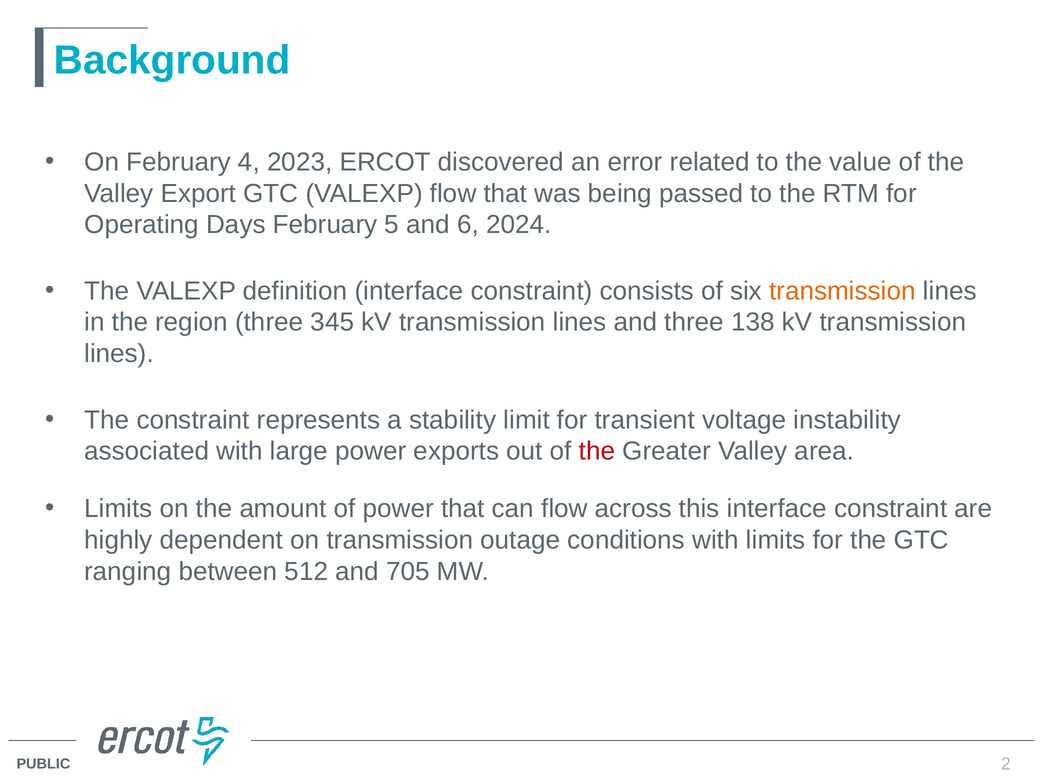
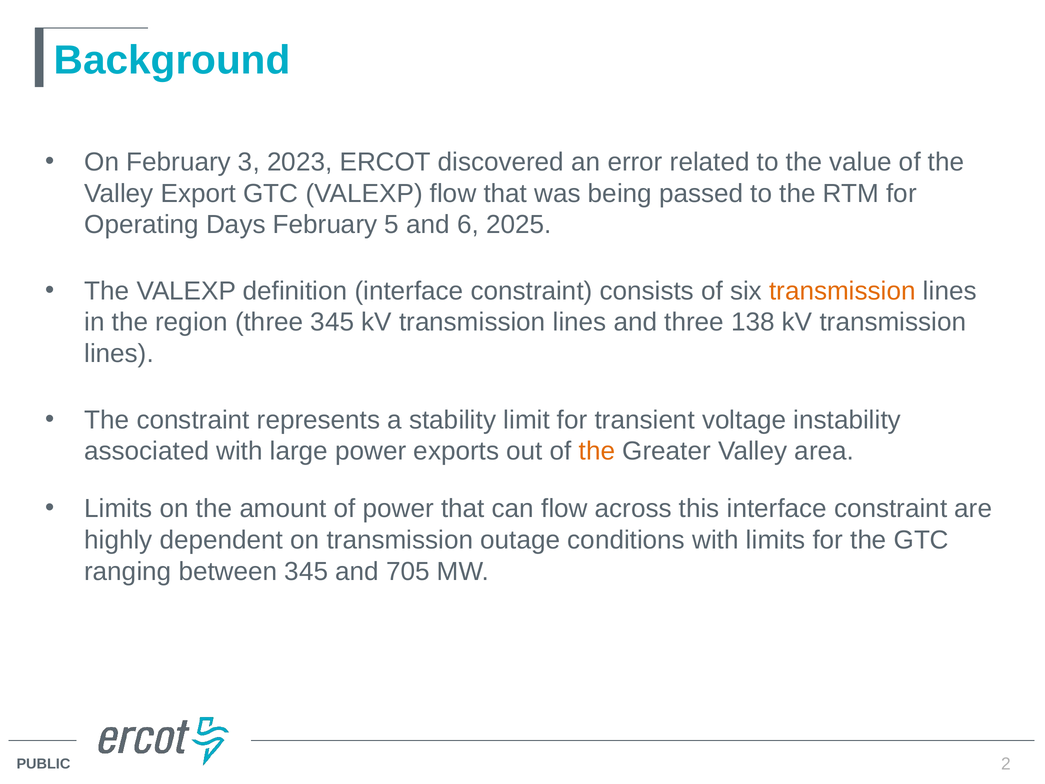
4: 4 -> 3
2024: 2024 -> 2025
the at (597, 451) colour: red -> orange
between 512: 512 -> 345
